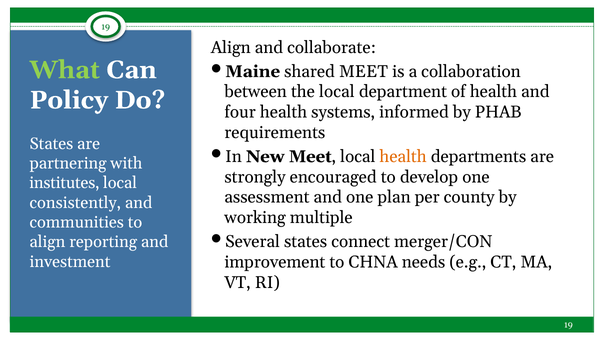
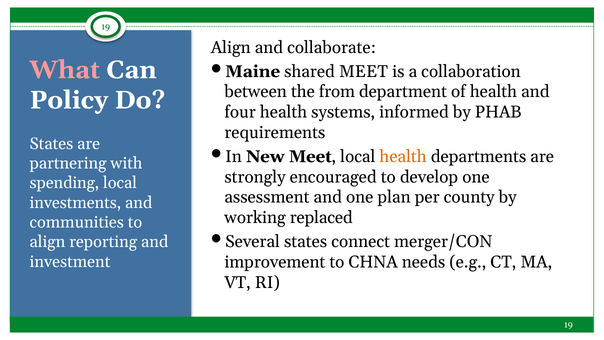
What colour: light green -> pink
the local: local -> from
institutes: institutes -> spending
consistently: consistently -> investments
multiple: multiple -> replaced
